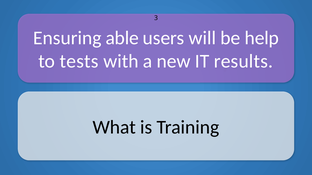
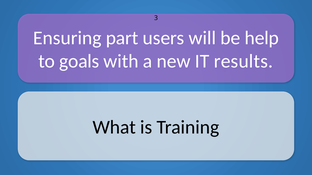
able: able -> part
tests: tests -> goals
